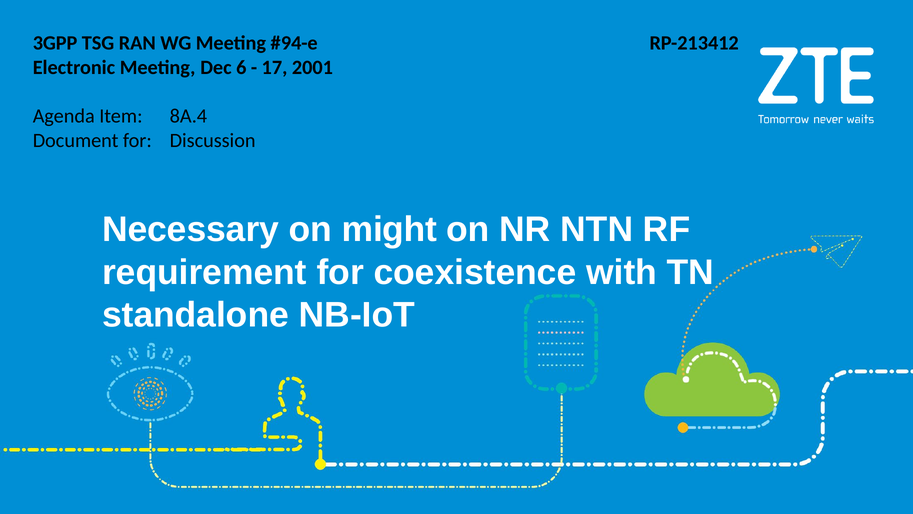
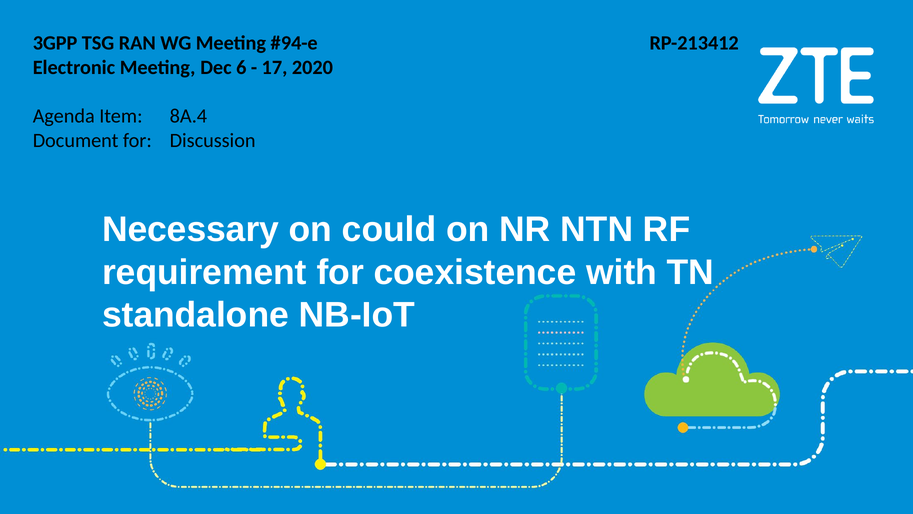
2001: 2001 -> 2020
might: might -> could
